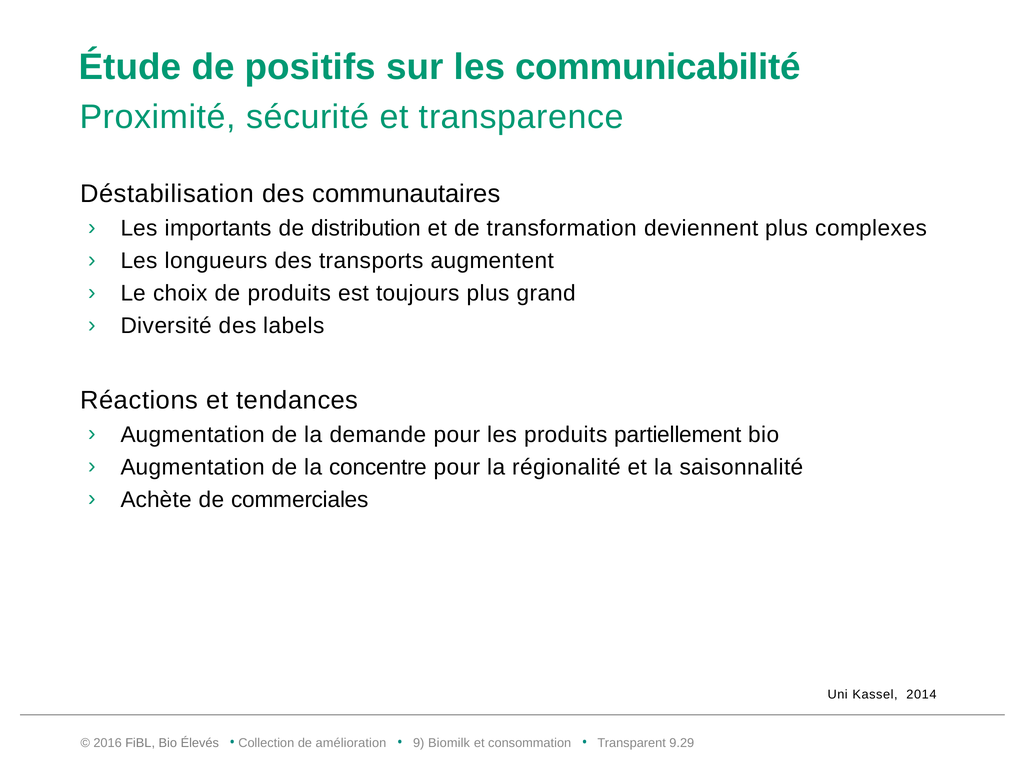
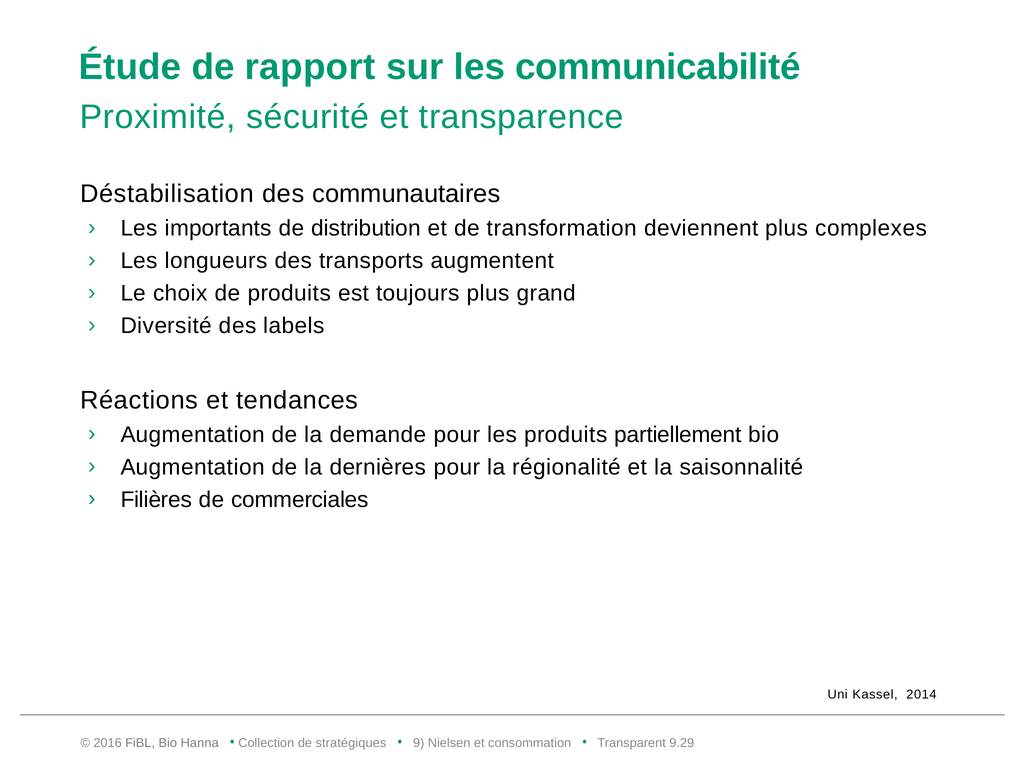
positifs: positifs -> rapport
concentre: concentre -> dernières
Achète: Achète -> Filières
Élevés: Élevés -> Hanna
amélioration: amélioration -> stratégiques
Biomilk: Biomilk -> Nielsen
